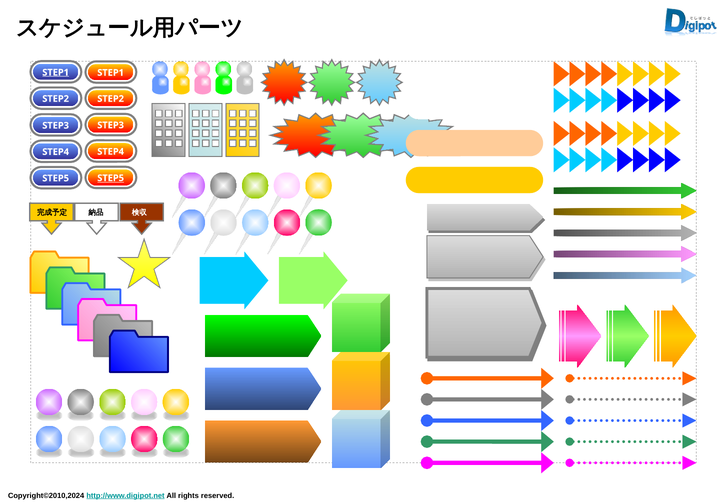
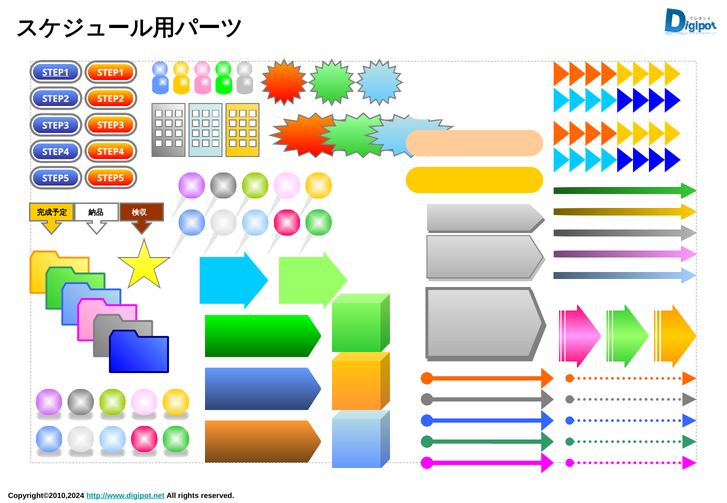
STEP5 at (111, 178) underline: present -> none
